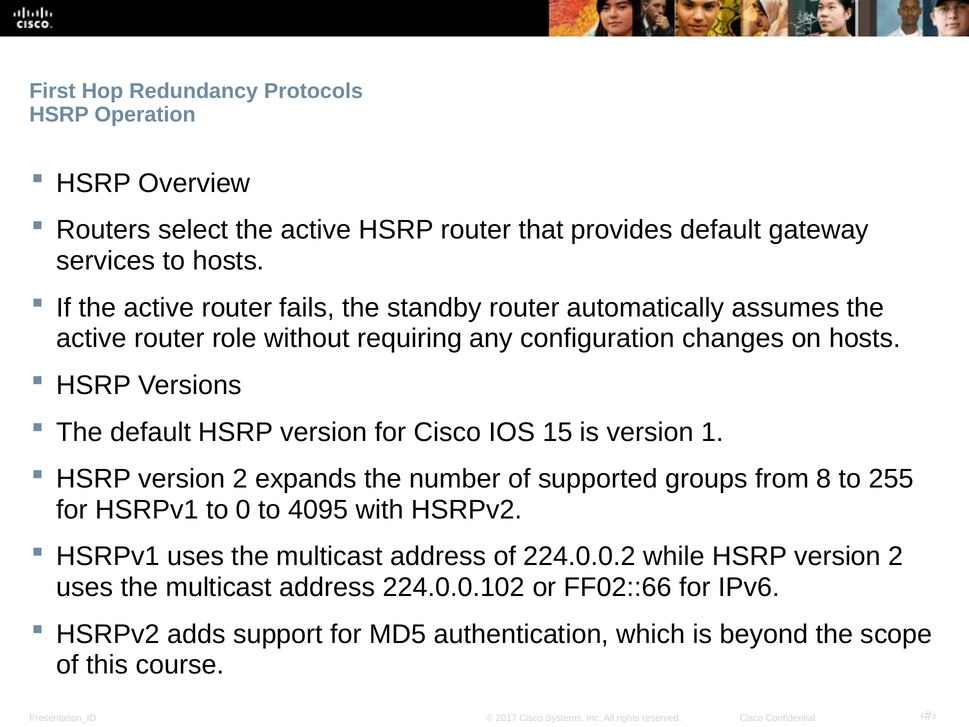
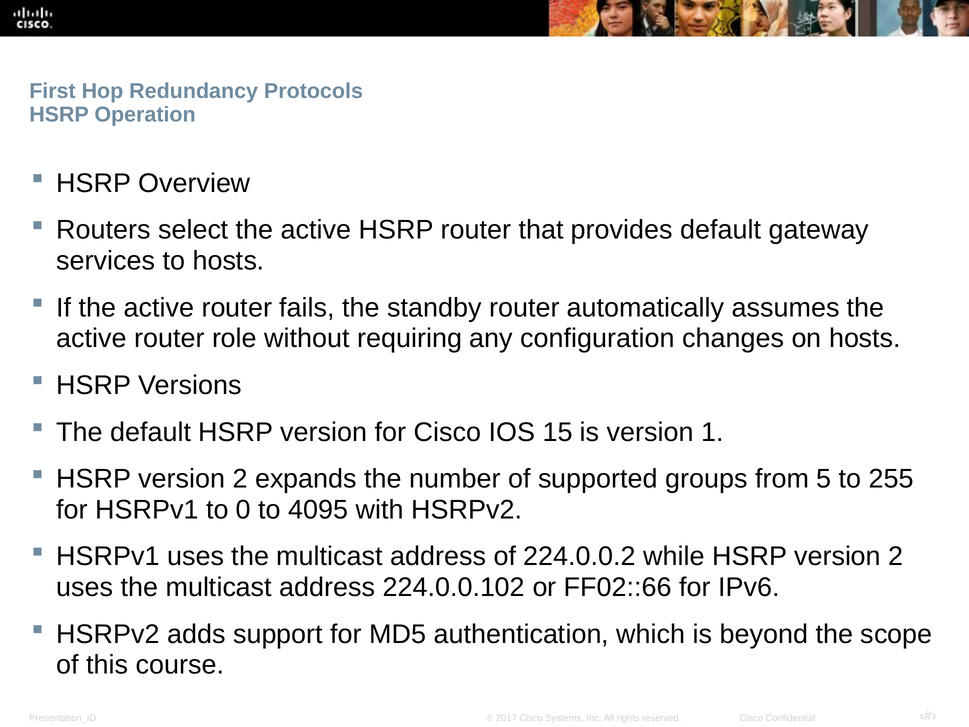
8: 8 -> 5
